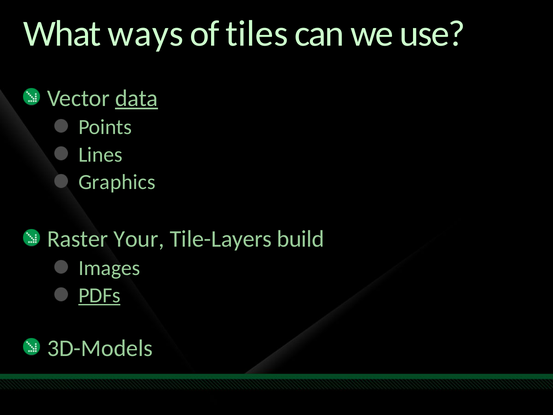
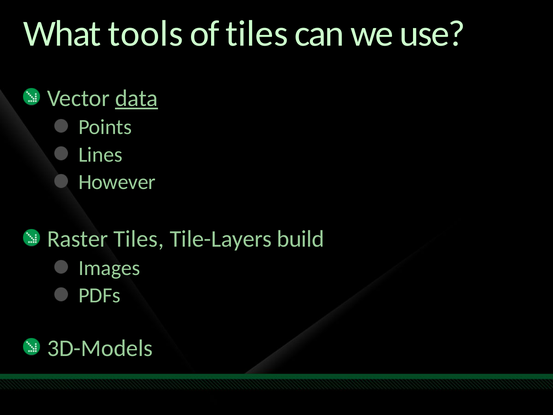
ways: ways -> tools
Graphics: Graphics -> However
Raster Your: Your -> Tiles
PDFs underline: present -> none
